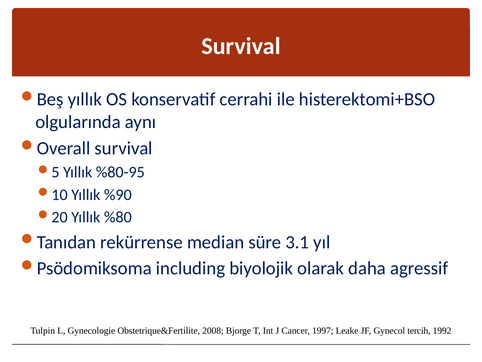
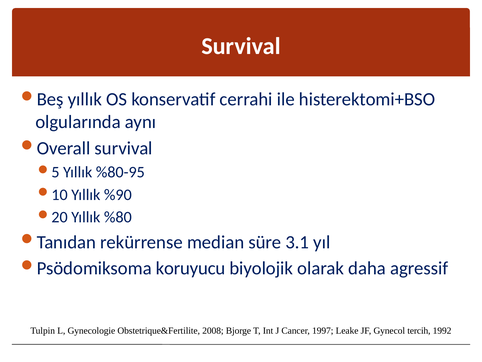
including: including -> koruyucu
